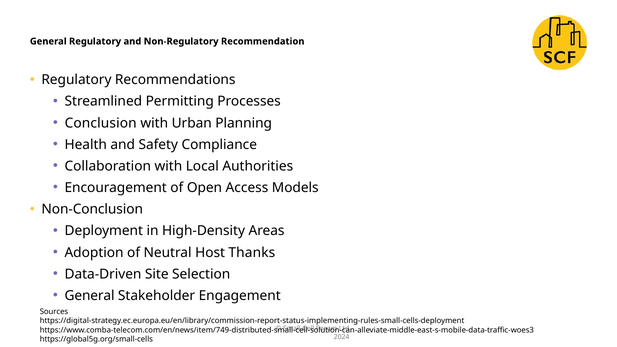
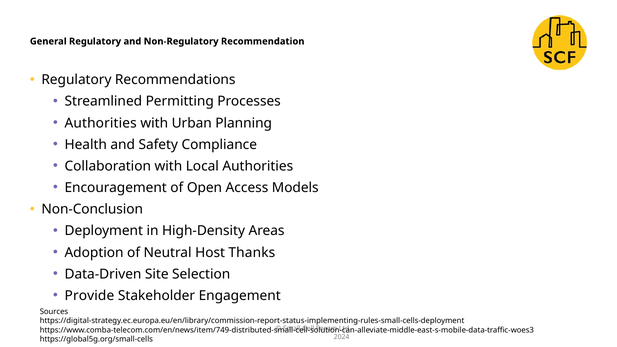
Conclusion at (101, 123): Conclusion -> Authorities
General at (90, 296): General -> Provide
